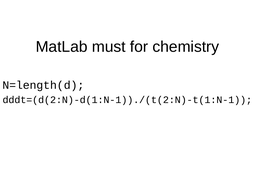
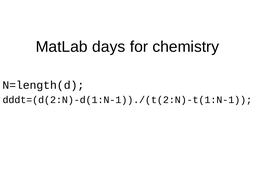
must: must -> days
